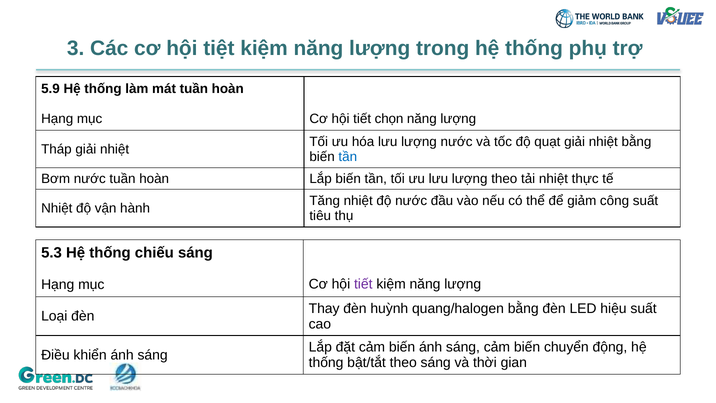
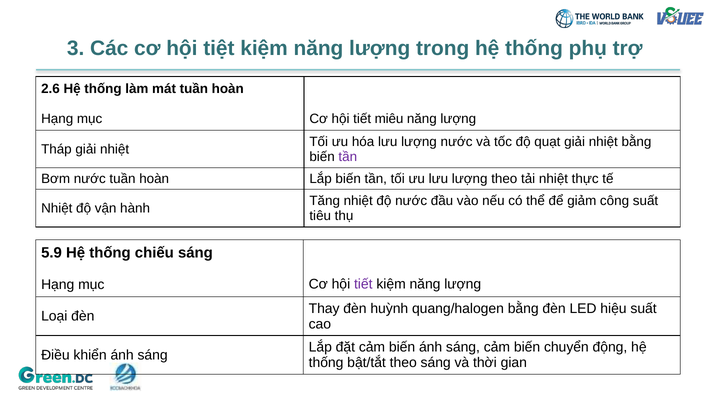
5.9: 5.9 -> 2.6
chọn: chọn -> miêu
tần at (348, 157) colour: blue -> purple
5.3: 5.3 -> 5.9
